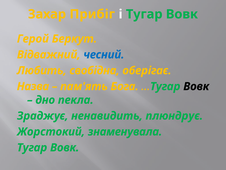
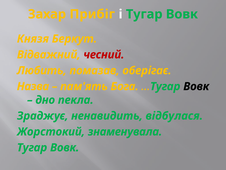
Герой: Герой -> Князя
чесний colour: blue -> red
свобідна: свобідна -> помазав
плюндрує: плюндрує -> відбулася
